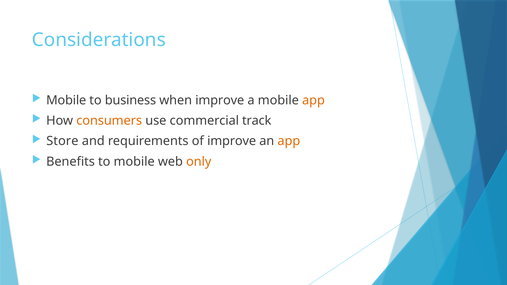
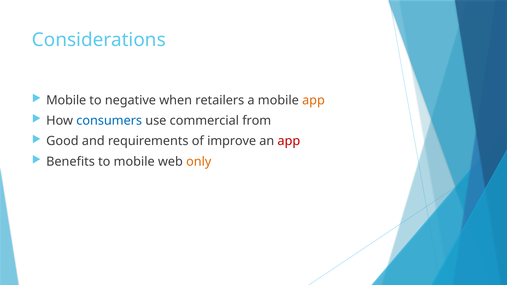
business: business -> negative
when improve: improve -> retailers
consumers colour: orange -> blue
track: track -> from
Store: Store -> Good
app at (289, 141) colour: orange -> red
